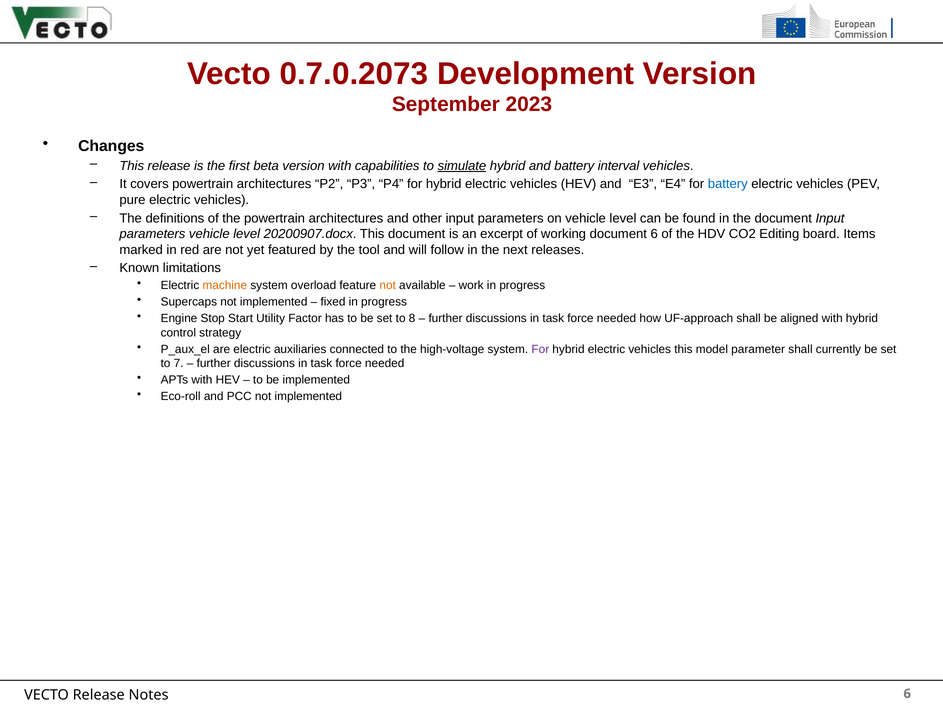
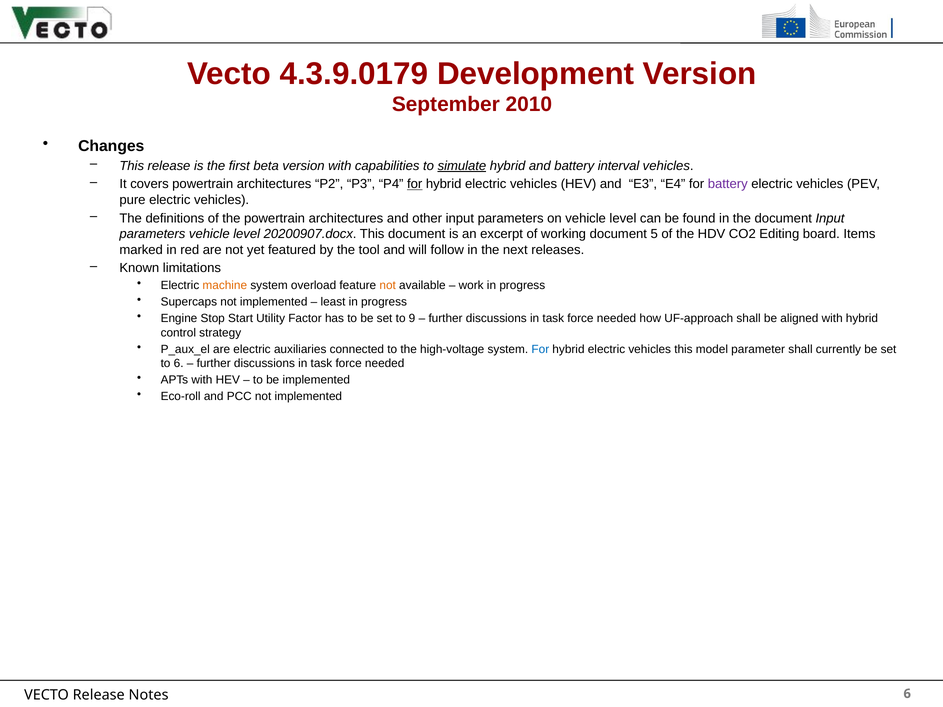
0.7.0.2073: 0.7.0.2073 -> 4.3.9.0179
2023: 2023 -> 2010
for at (415, 184) underline: none -> present
battery at (728, 184) colour: blue -> purple
document 6: 6 -> 5
fixed: fixed -> least
8: 8 -> 9
For at (540, 349) colour: purple -> blue
to 7: 7 -> 6
